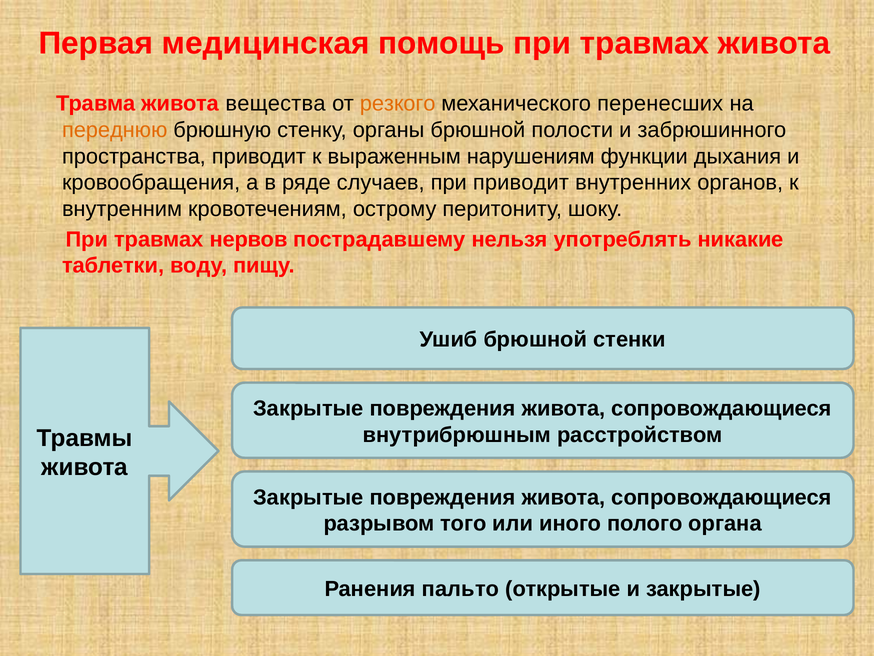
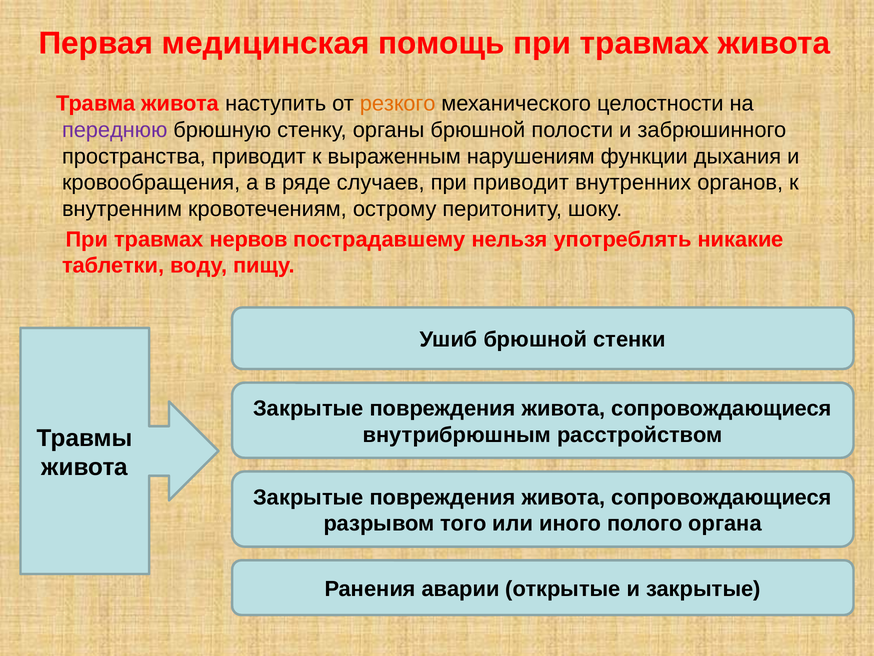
вещества: вещества -> наступить
перенесших: перенесших -> целостности
переднюю colour: orange -> purple
пальто: пальто -> аварии
